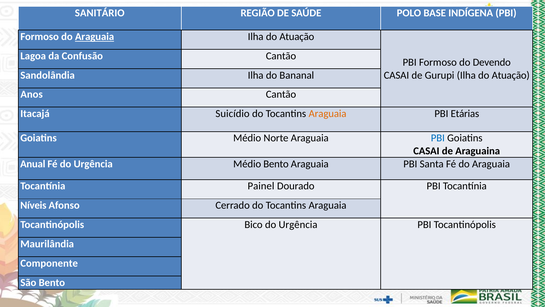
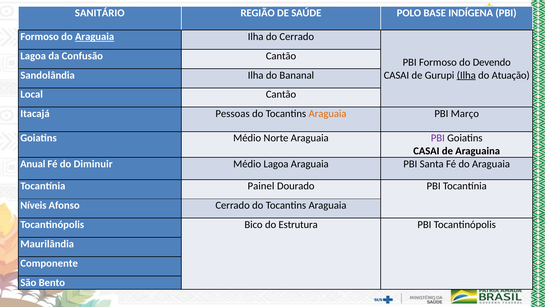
Atuação at (297, 37): Atuação -> Cerrado
Ilha at (466, 75) underline: none -> present
Anos: Anos -> Local
Suicídio: Suicídio -> Pessoas
Etárias: Etárias -> Março
PBI at (438, 138) colour: blue -> purple
Fé do Urgência: Urgência -> Diminuir
Médio Bento: Bento -> Lagoa
Bico do Urgência: Urgência -> Estrutura
